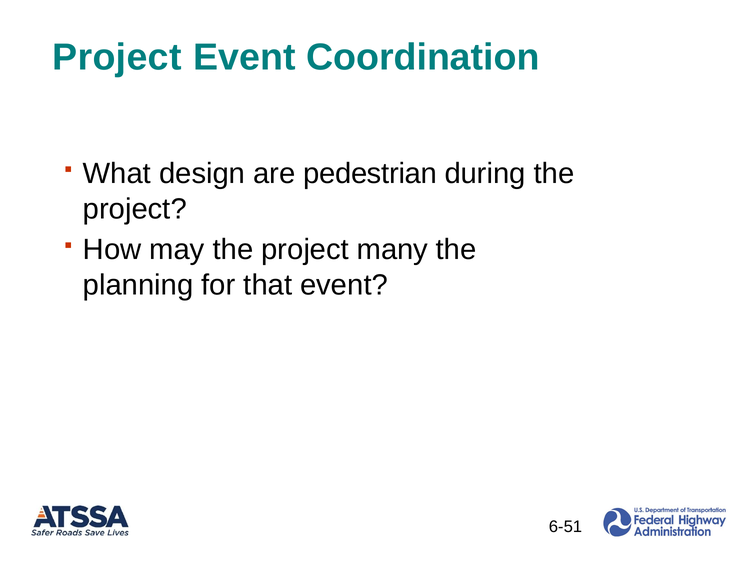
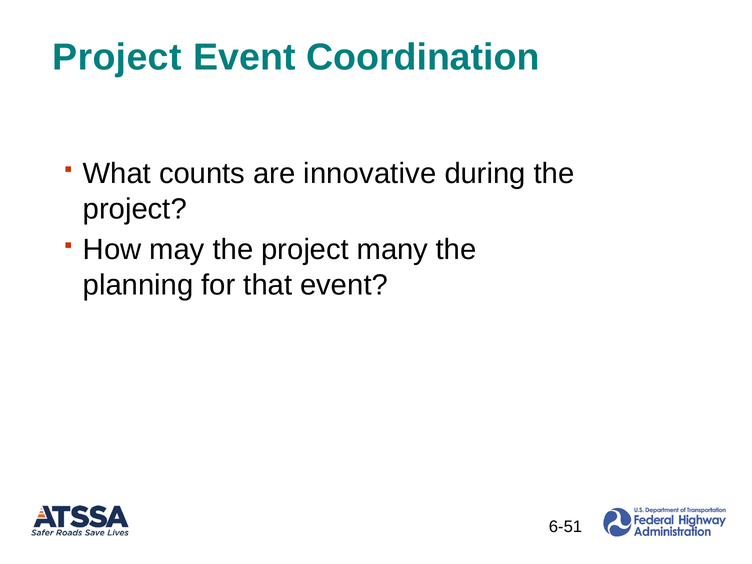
design: design -> counts
pedestrian: pedestrian -> innovative
